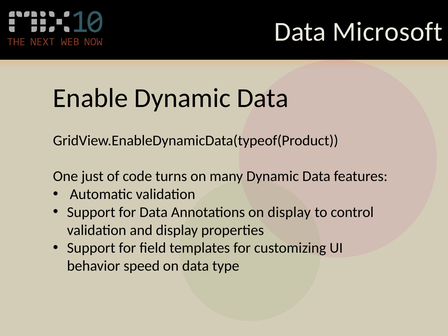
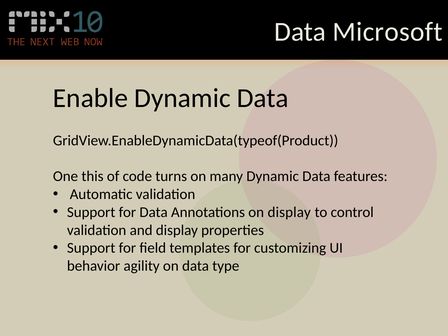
just: just -> this
speed: speed -> agility
